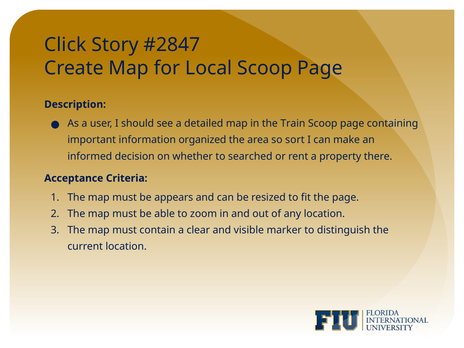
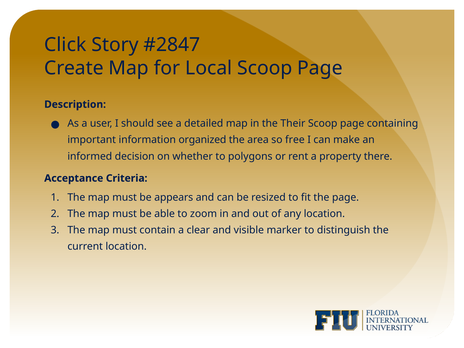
Train: Train -> Their
sort: sort -> free
searched: searched -> polygons
